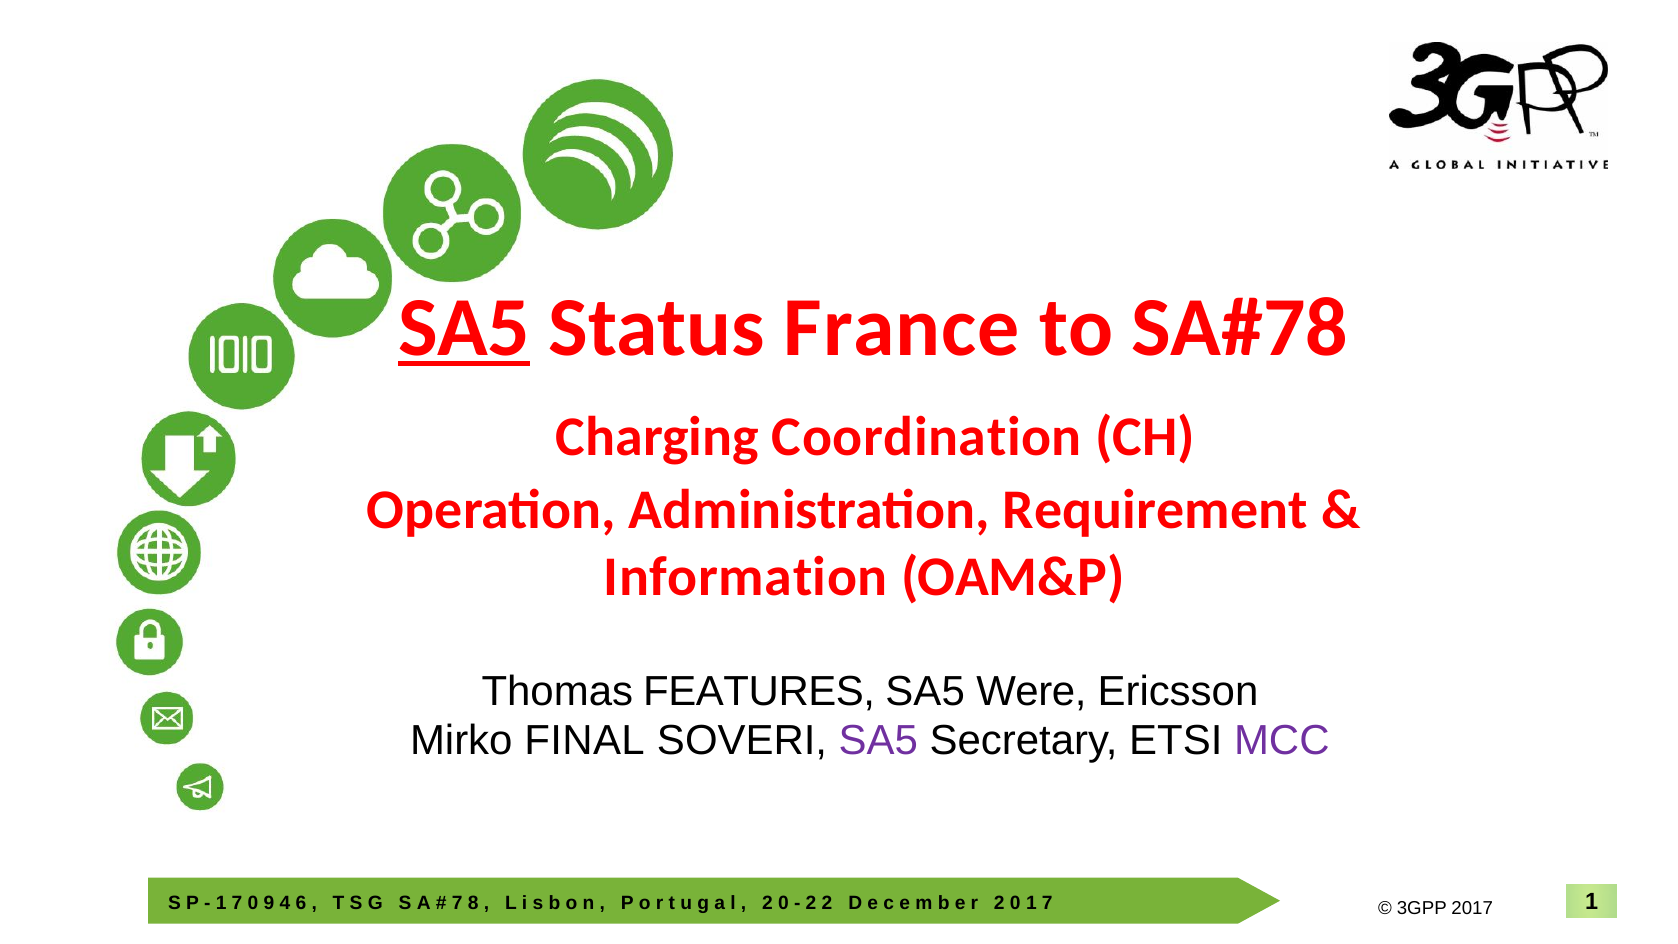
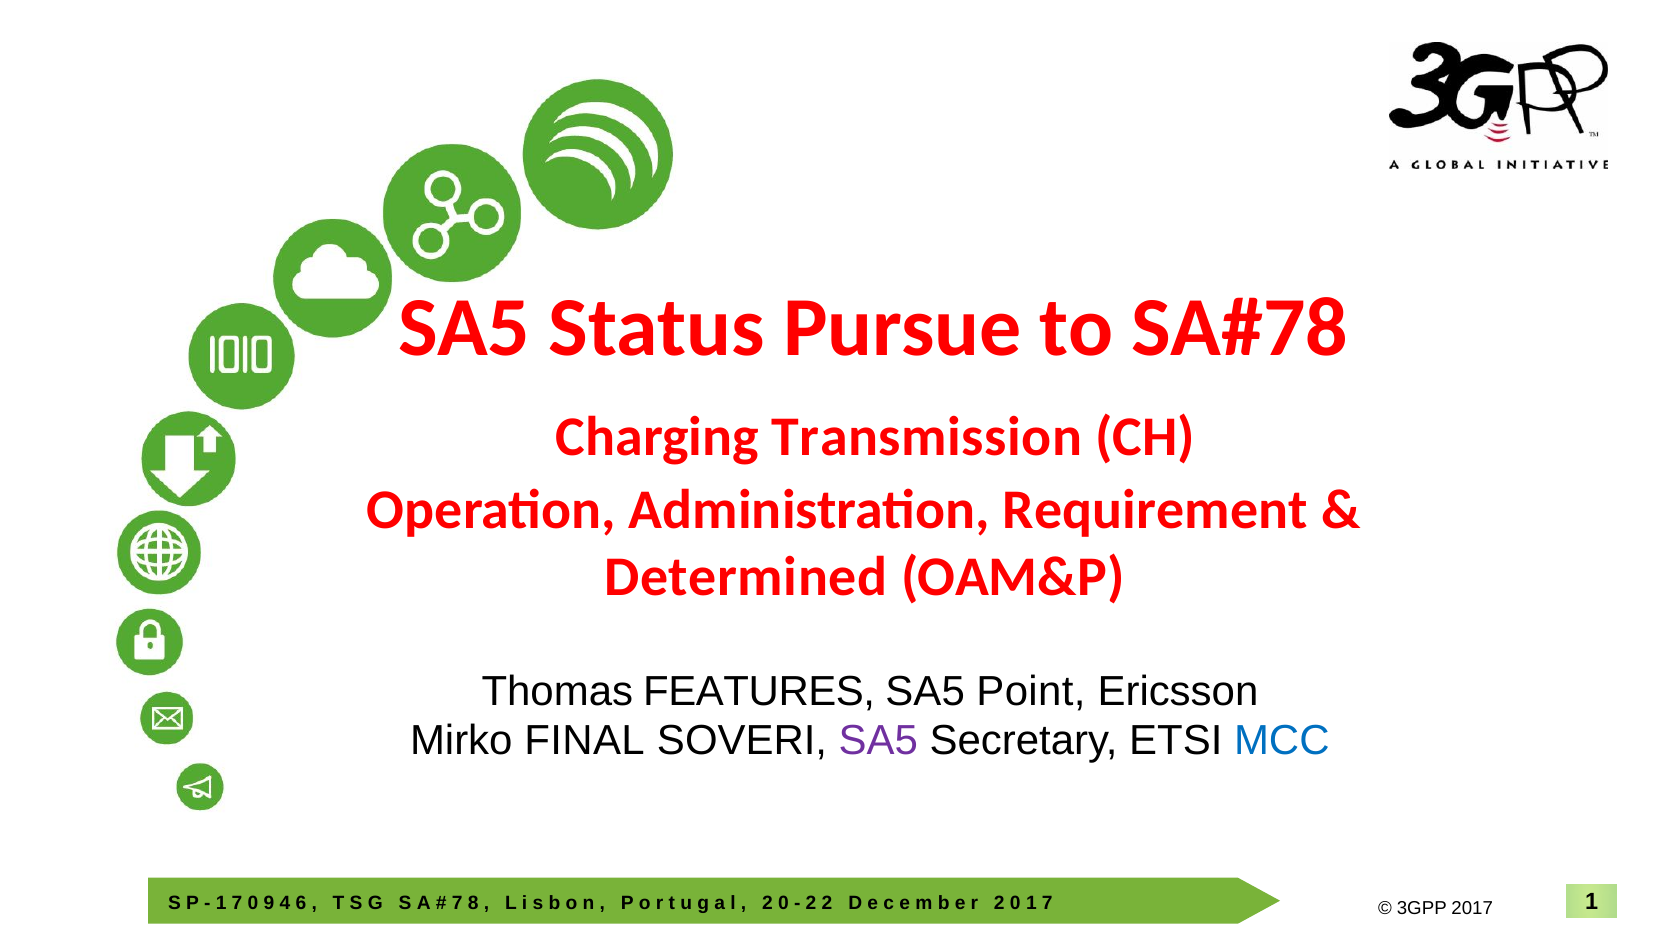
SA5 at (464, 327) underline: present -> none
France: France -> Pursue
Coordination: Coordination -> Transmission
Information: Information -> Determined
Were: Were -> Point
MCC colour: purple -> blue
